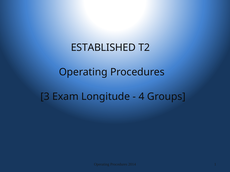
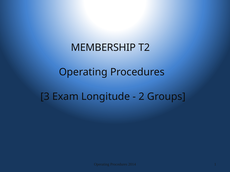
ESTABLISHED: ESTABLISHED -> MEMBERSHIP
4: 4 -> 2
